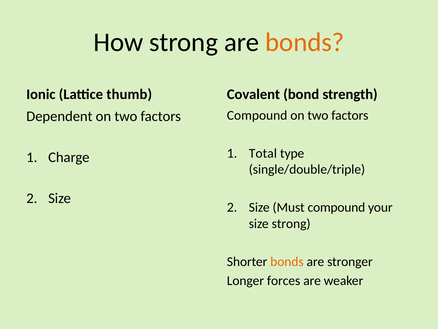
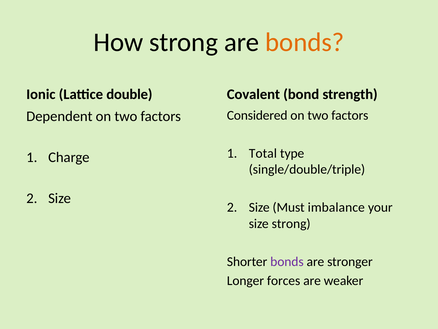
thumb: thumb -> double
Compound at (257, 115): Compound -> Considered
Must compound: compound -> imbalance
bonds at (287, 261) colour: orange -> purple
